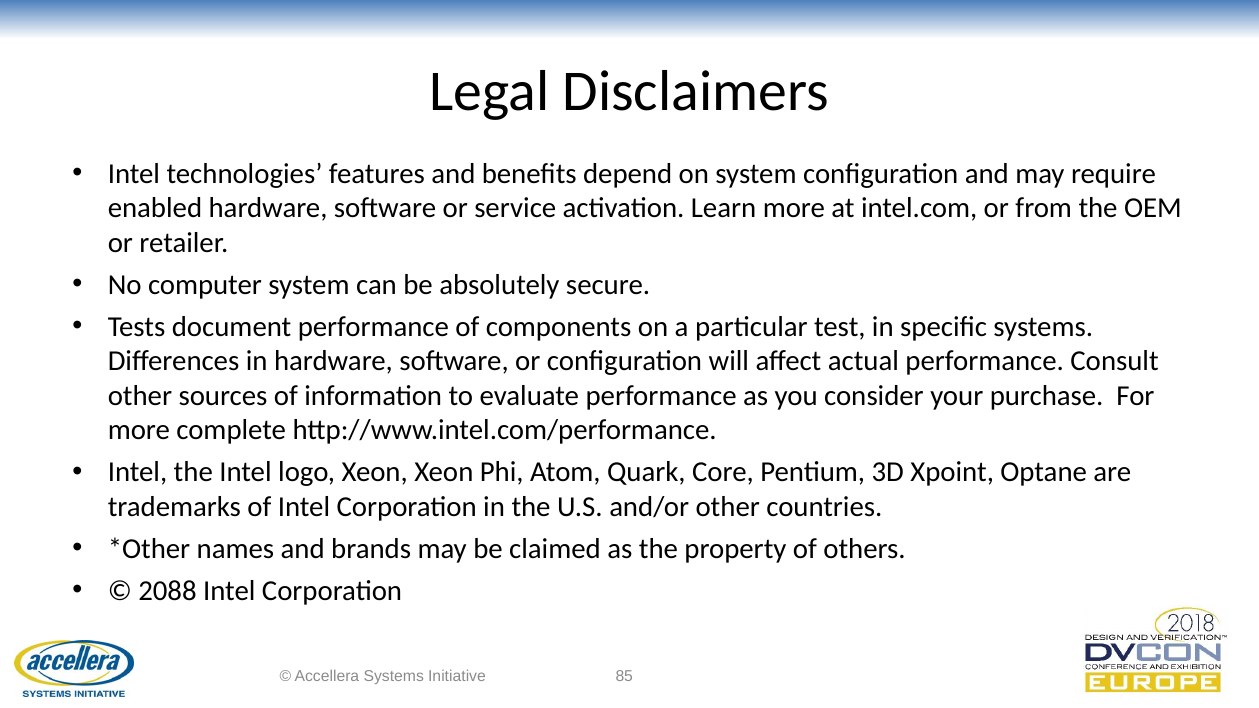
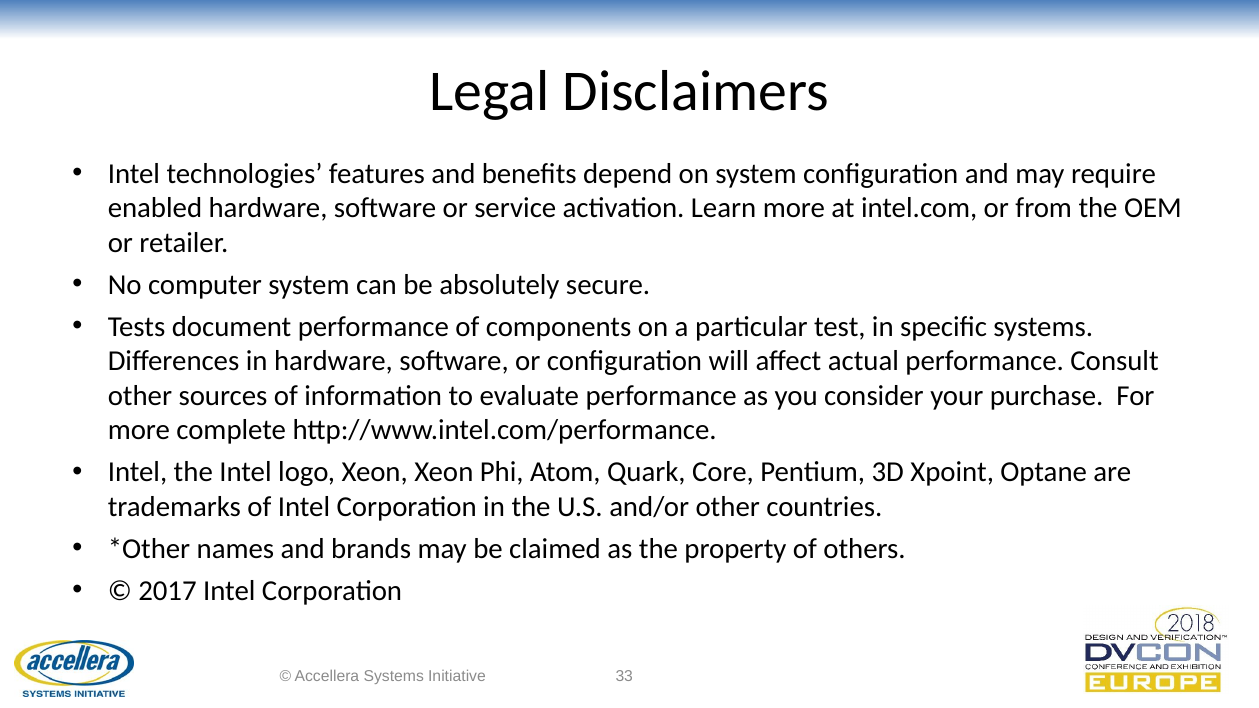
2088: 2088 -> 2017
85: 85 -> 33
